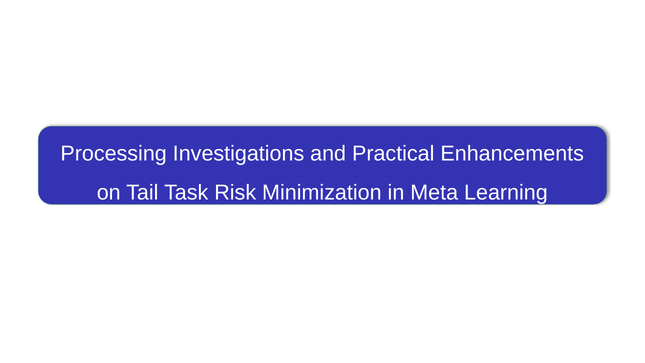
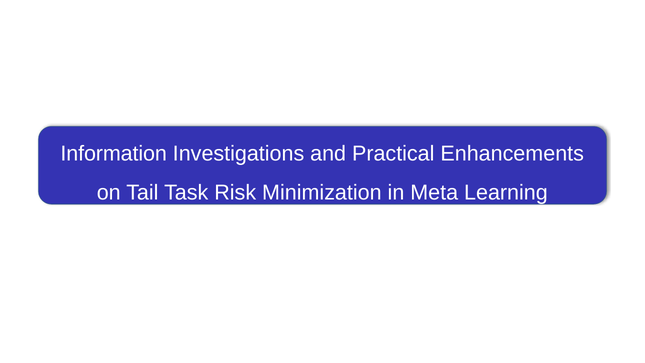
Processing: Processing -> Information
